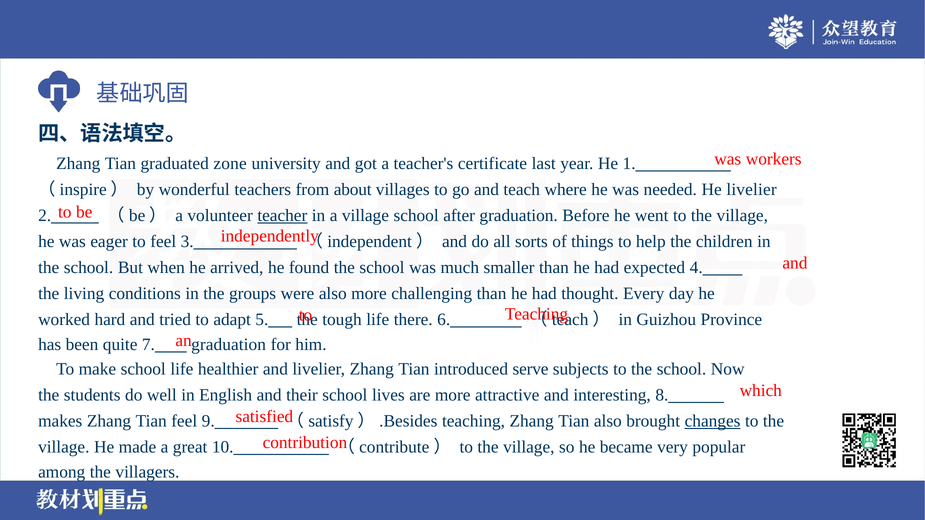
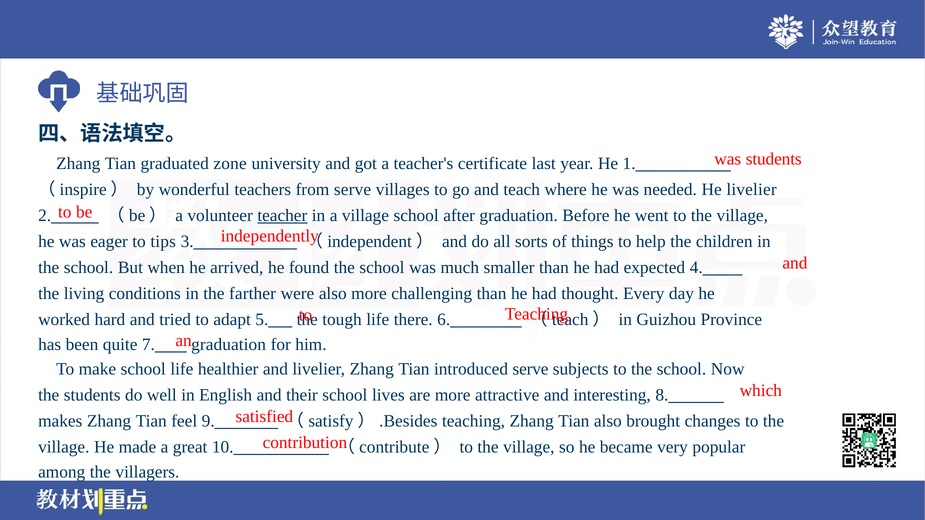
workers at (774, 159): workers -> students
from about: about -> serve
to feel: feel -> tips
groups: groups -> farther
changes underline: present -> none
